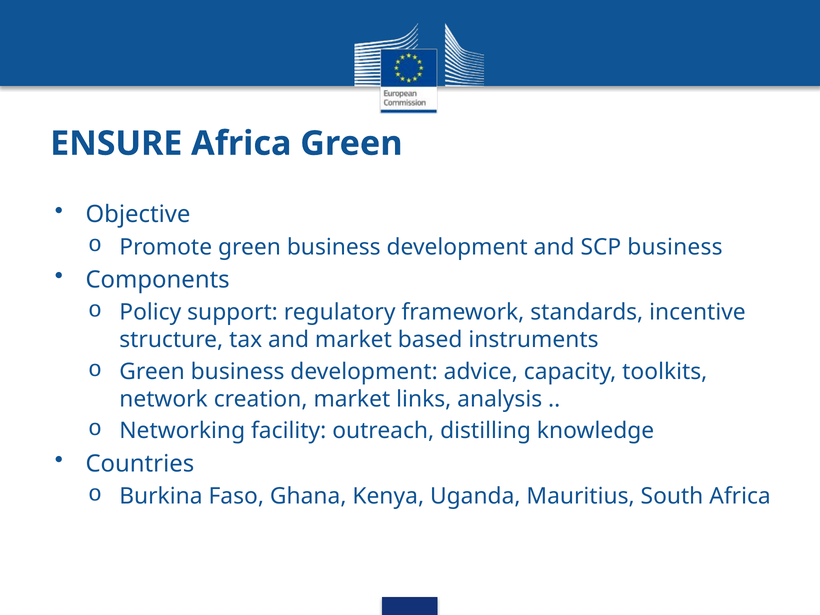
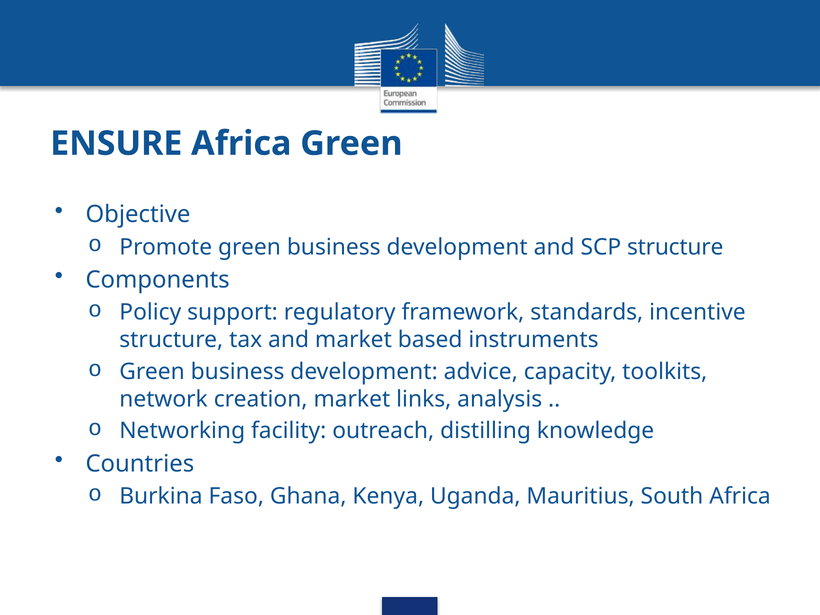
SCP business: business -> structure
